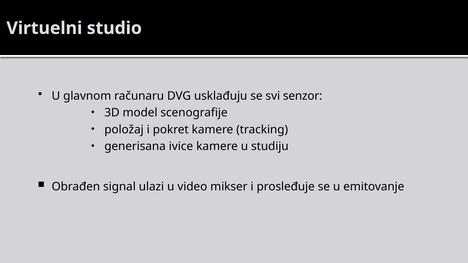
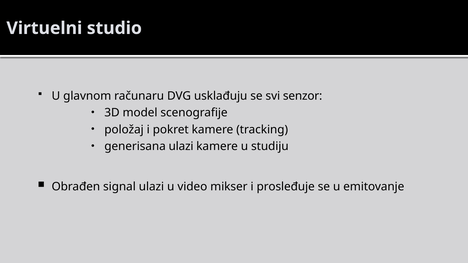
generisana ivice: ivice -> ulazi
